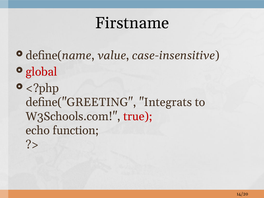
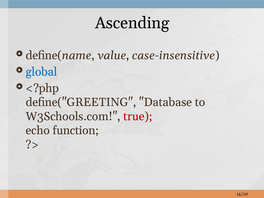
Firstname: Firstname -> Ascending
global colour: red -> blue
Integrats: Integrats -> Database
